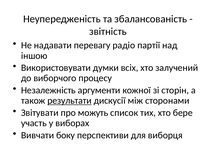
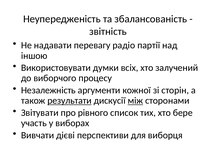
між underline: none -> present
можуть: можуть -> рівного
боку: боку -> дієві
